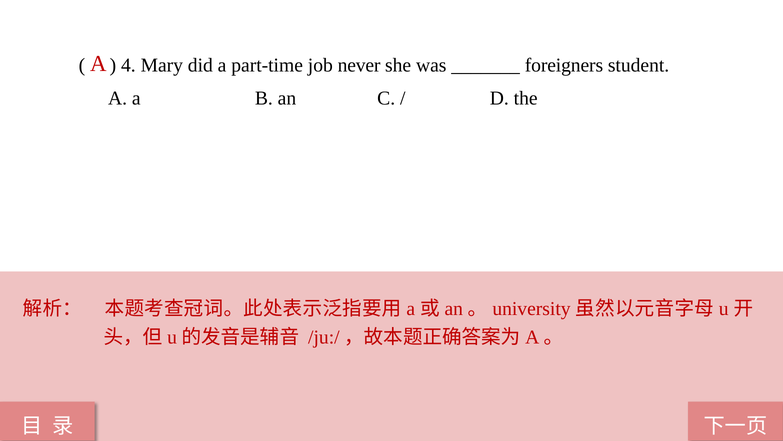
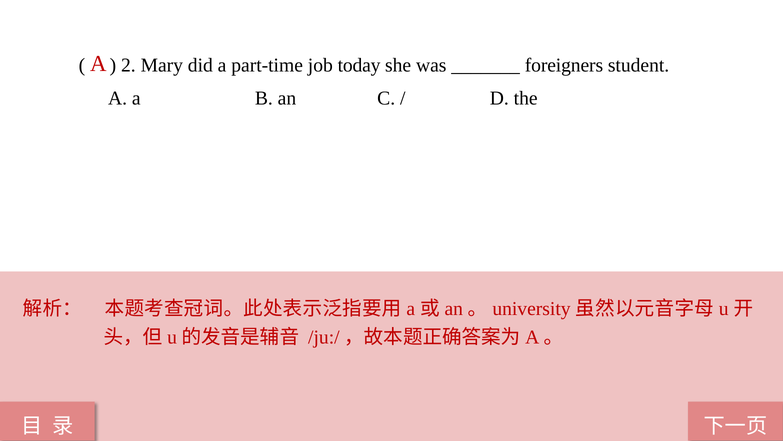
4: 4 -> 2
never: never -> today
